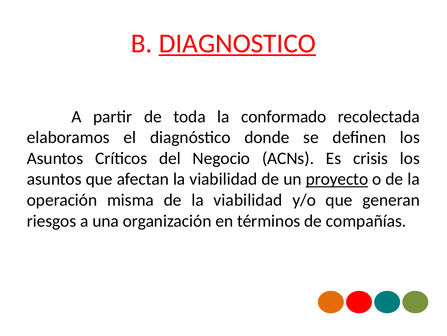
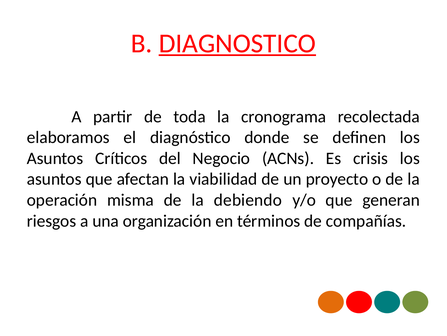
conformado: conformado -> cronograma
proyecto underline: present -> none
de la viabilidad: viabilidad -> debiendo
